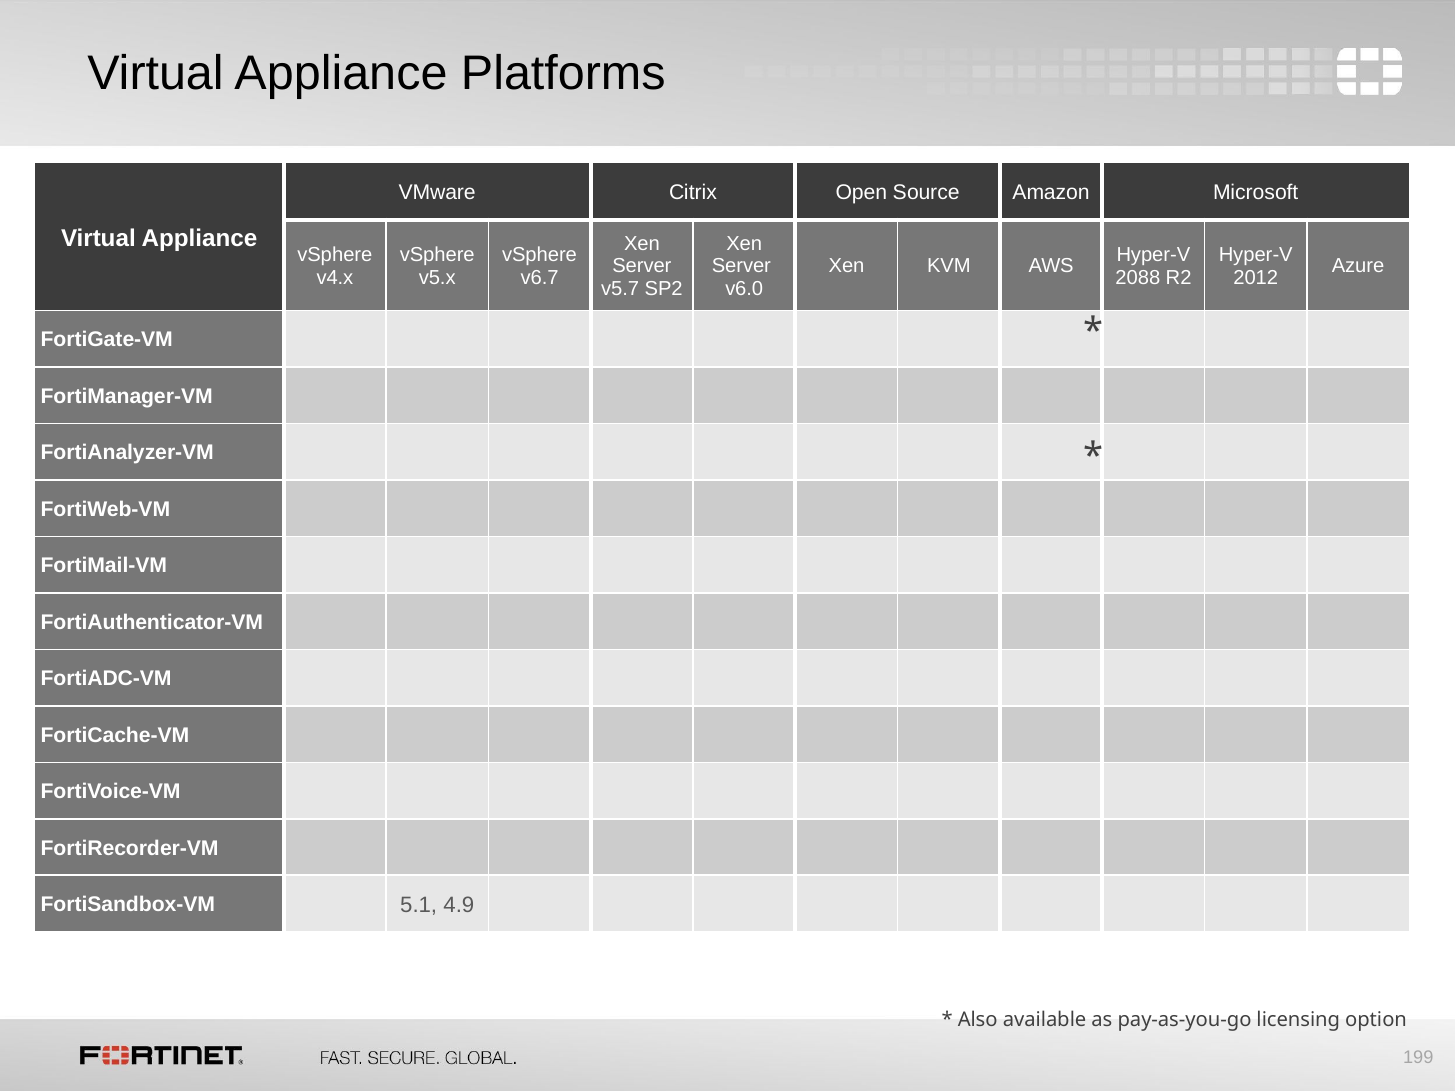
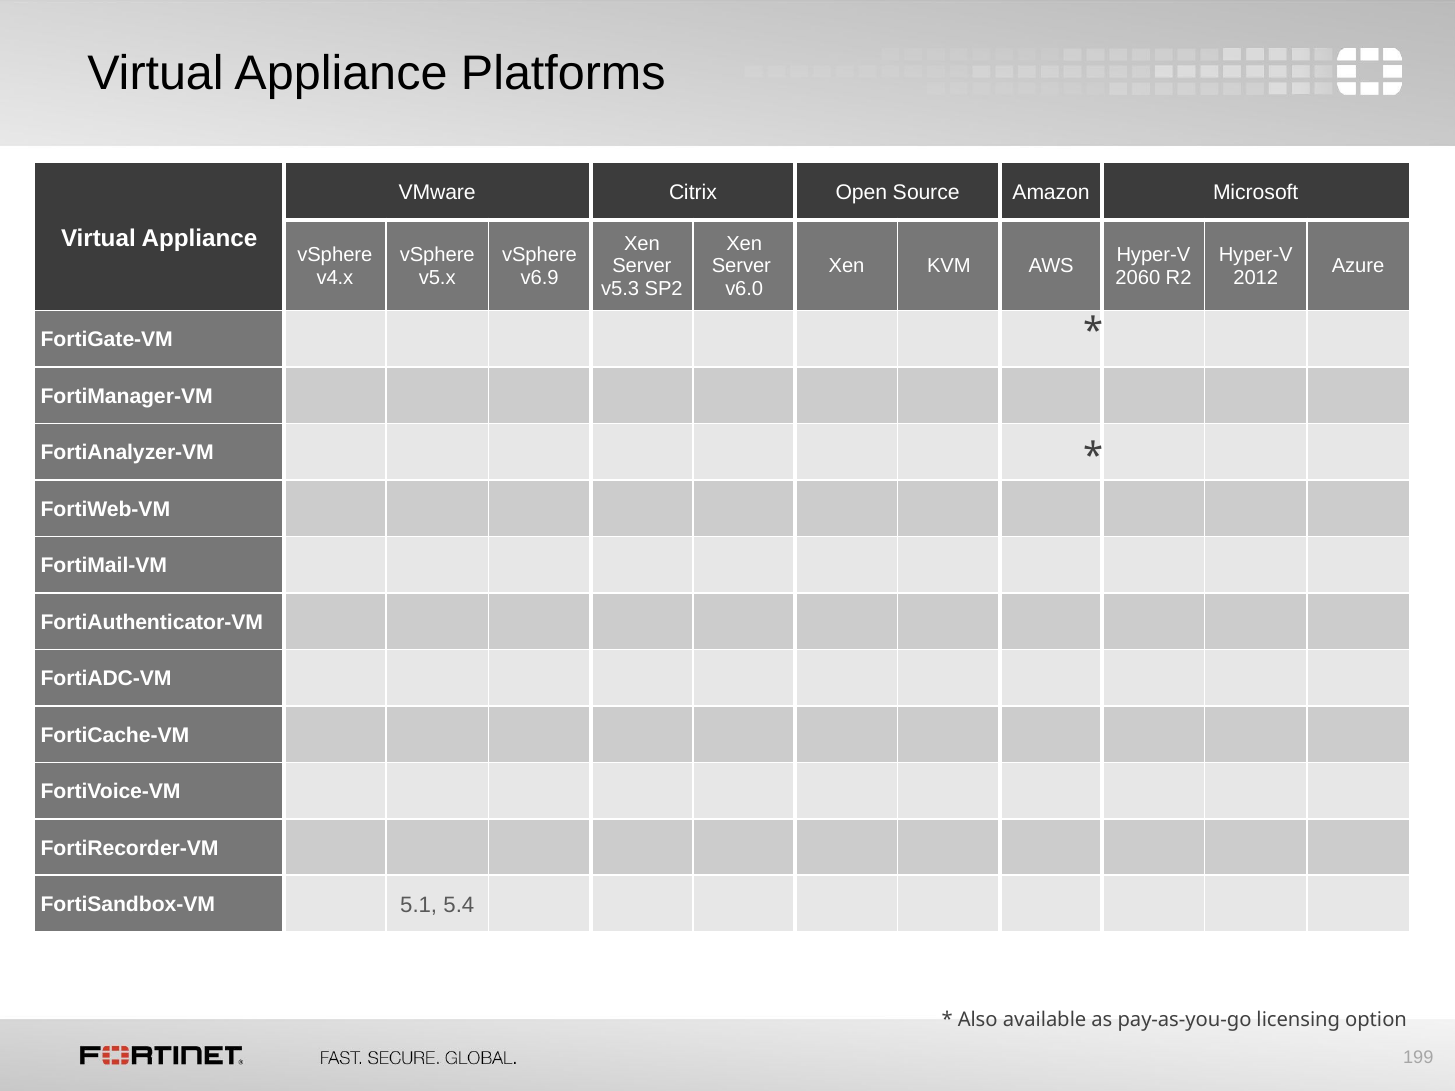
v6.7: v6.7 -> v6.9
2088: 2088 -> 2060
v5.7: v5.7 -> v5.3
4.9: 4.9 -> 5.4
